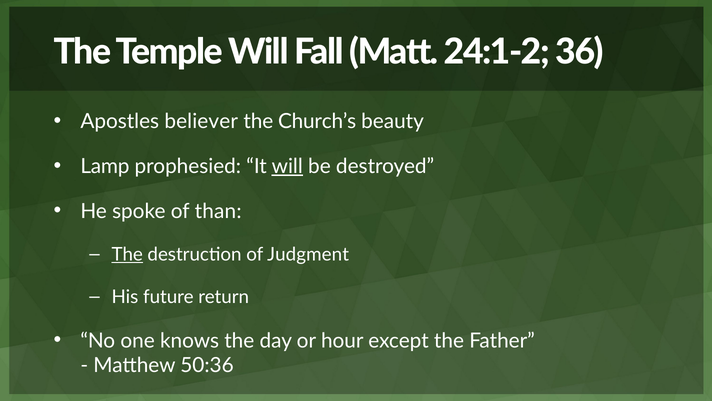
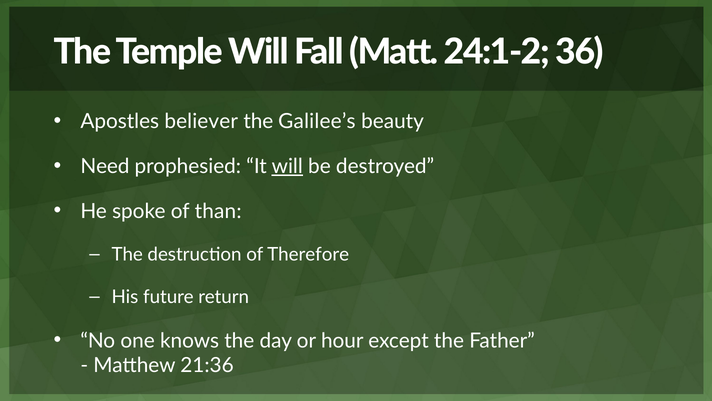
Church’s: Church’s -> Galilee’s
Lamp: Lamp -> Need
The at (127, 254) underline: present -> none
Judgment: Judgment -> Therefore
50:36: 50:36 -> 21:36
